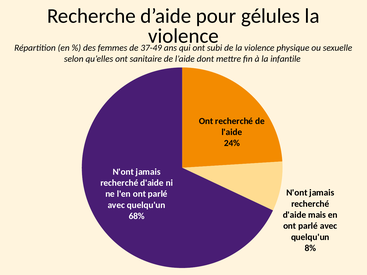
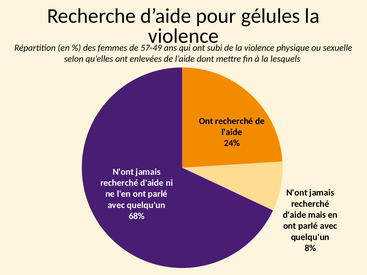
37-49: 37-49 -> 57-49
sanitaire: sanitaire -> enlevées
infantile: infantile -> lesquels
